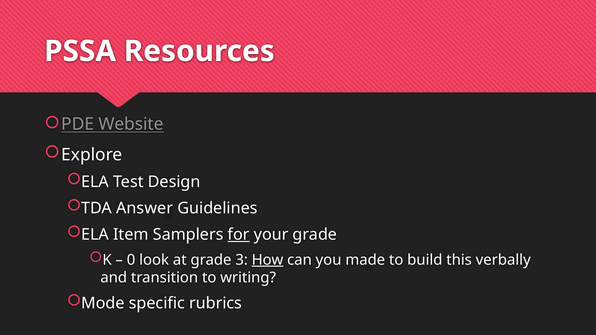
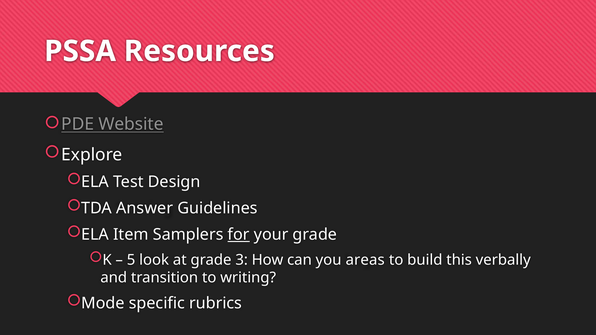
0: 0 -> 5
How underline: present -> none
made: made -> areas
